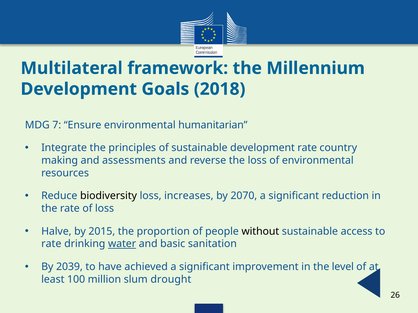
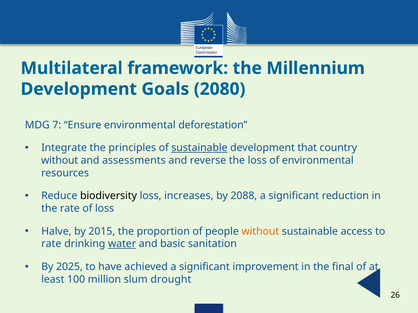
2018: 2018 -> 2080
humanitarian: humanitarian -> deforestation
sustainable at (199, 148) underline: none -> present
development rate: rate -> that
making at (60, 161): making -> without
2070: 2070 -> 2088
without at (260, 232) colour: black -> orange
2039: 2039 -> 2025
level: level -> final
